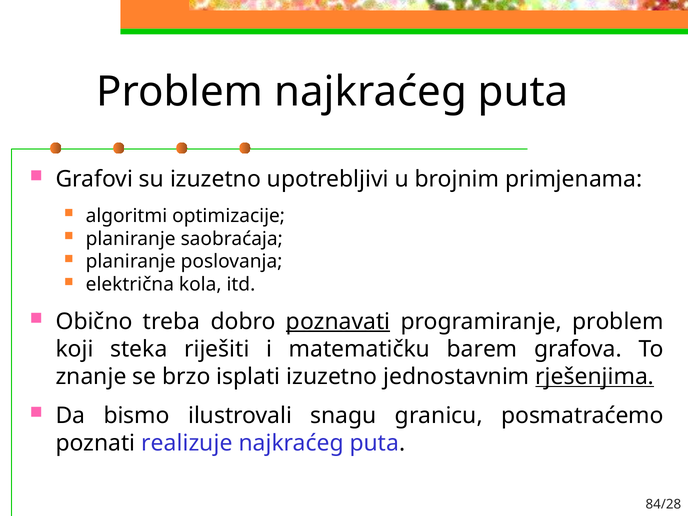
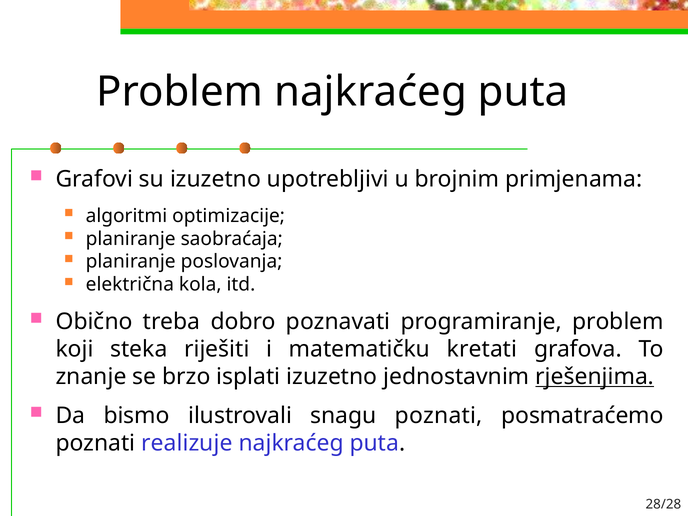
poznavati underline: present -> none
barem: barem -> kretati
snagu granicu: granicu -> poznati
84/28: 84/28 -> 28/28
